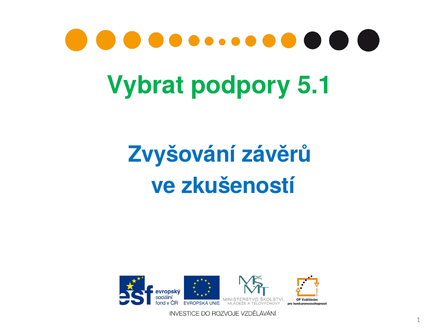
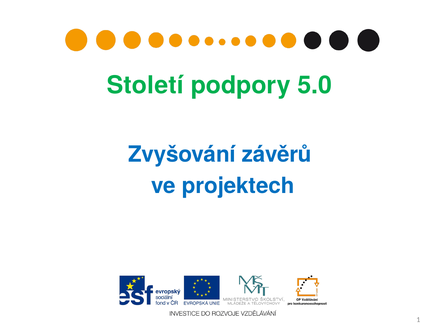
Vybrat: Vybrat -> Století
5.1: 5.1 -> 5.0
zkušeností: zkušeností -> projektech
